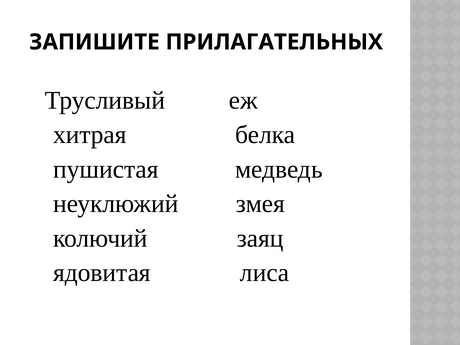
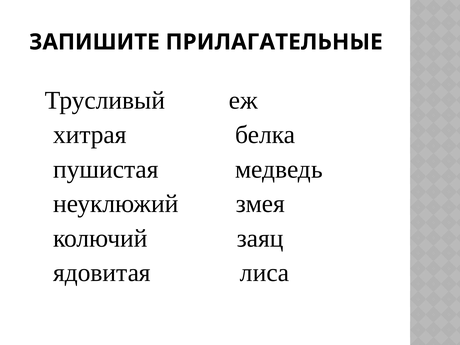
ПРИЛАГАТЕЛЬНЫХ: ПРИЛАГАТЕЛЬНЫХ -> ПРИЛАГАТЕЛЬНЫЕ
